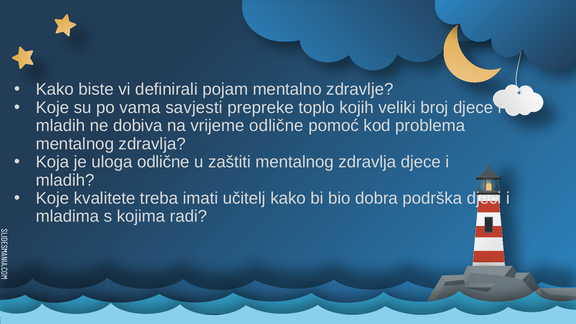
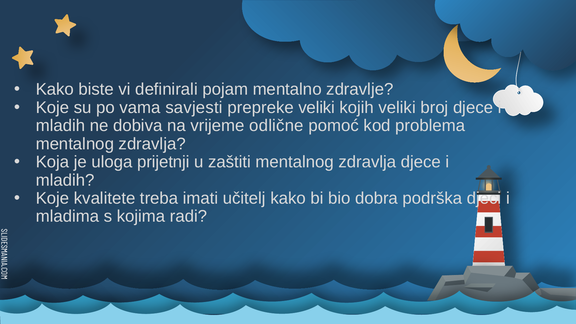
prepreke toplo: toplo -> veliki
uloga odlične: odlične -> prijetnji
